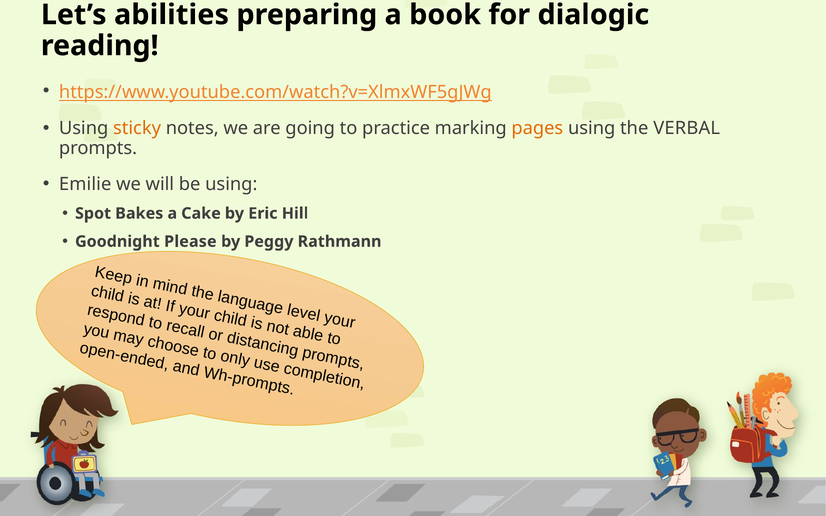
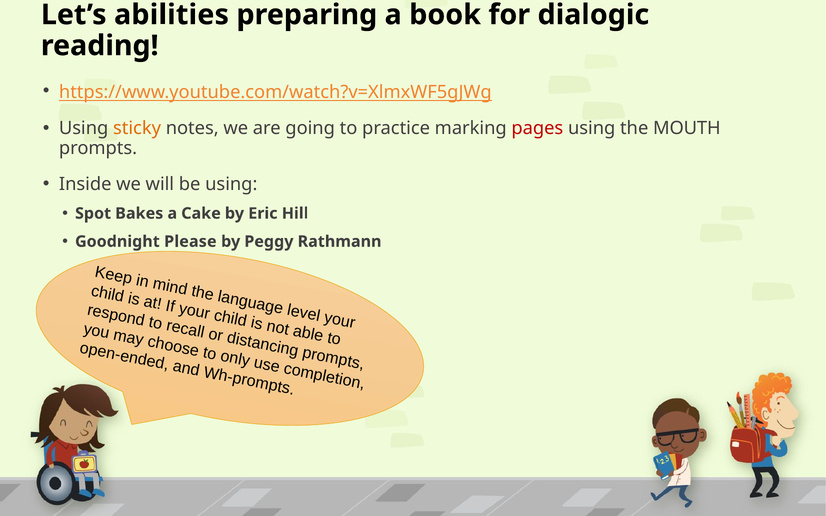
pages colour: orange -> red
VERBAL: VERBAL -> MOUTH
Emilie: Emilie -> Inside
